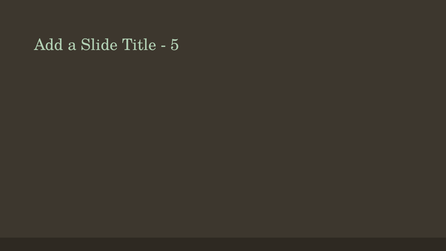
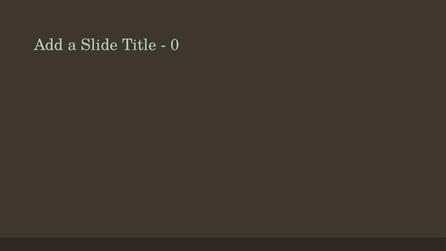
5: 5 -> 0
